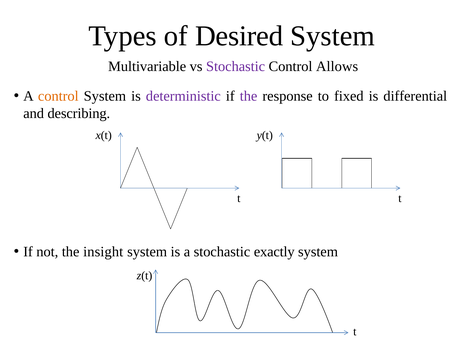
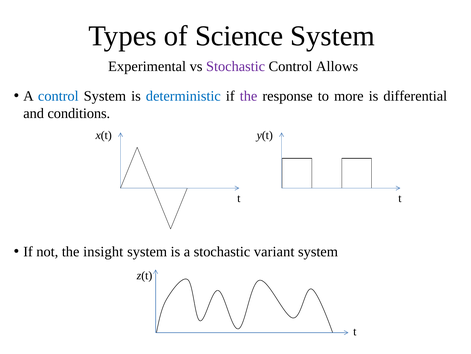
Desired: Desired -> Science
Multivariable: Multivariable -> Experimental
control at (58, 96) colour: orange -> blue
deterministic colour: purple -> blue
fixed: fixed -> more
describing: describing -> conditions
exactly: exactly -> variant
